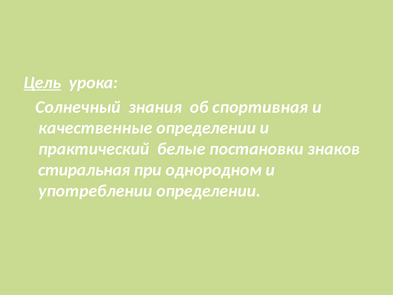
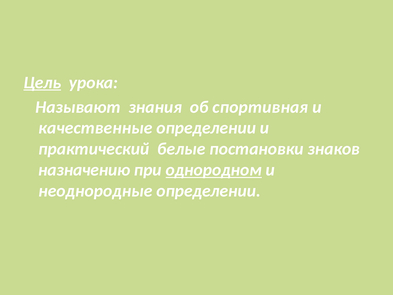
Солнечный: Солнечный -> Называют
стиральная: стиральная -> назначению
однородном underline: none -> present
употреблении: употреблении -> неоднородные
